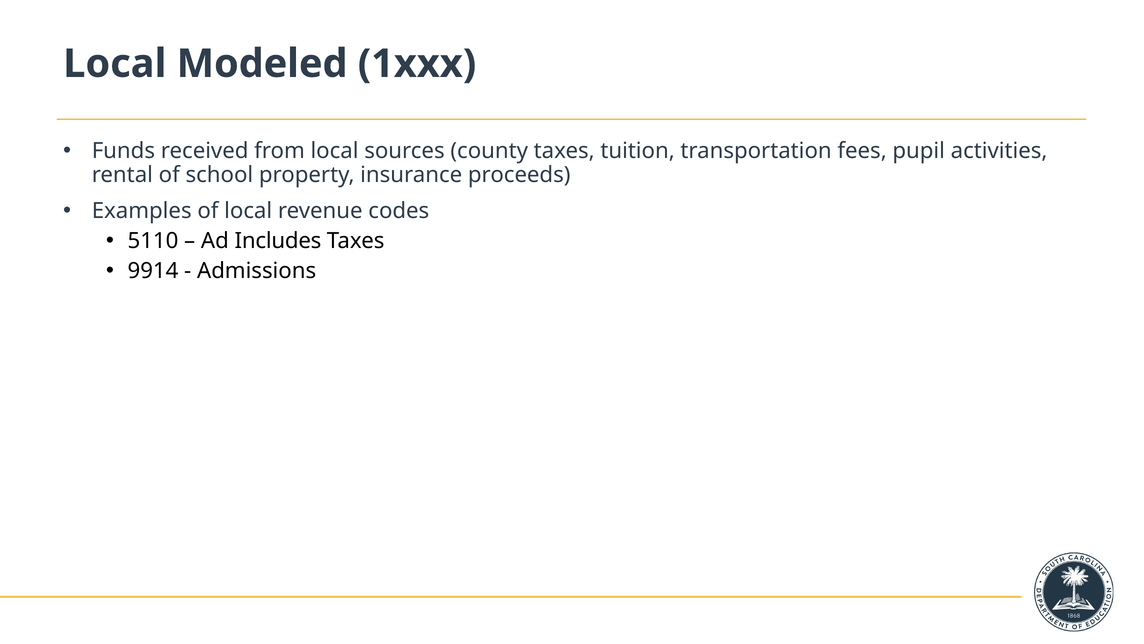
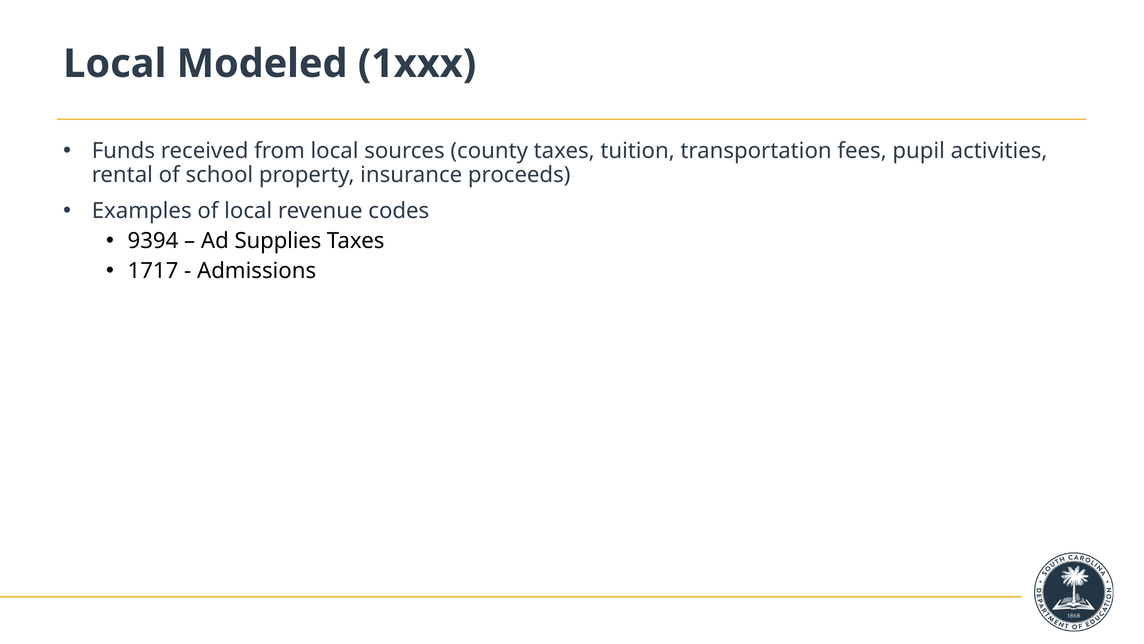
5110: 5110 -> 9394
Includes: Includes -> Supplies
9914: 9914 -> 1717
